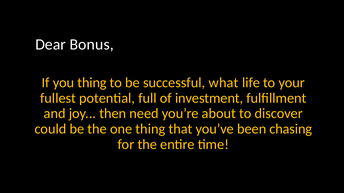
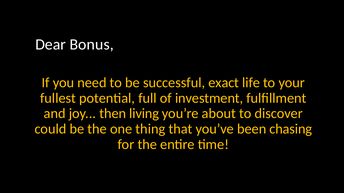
you thing: thing -> need
what: what -> exact
need: need -> living
